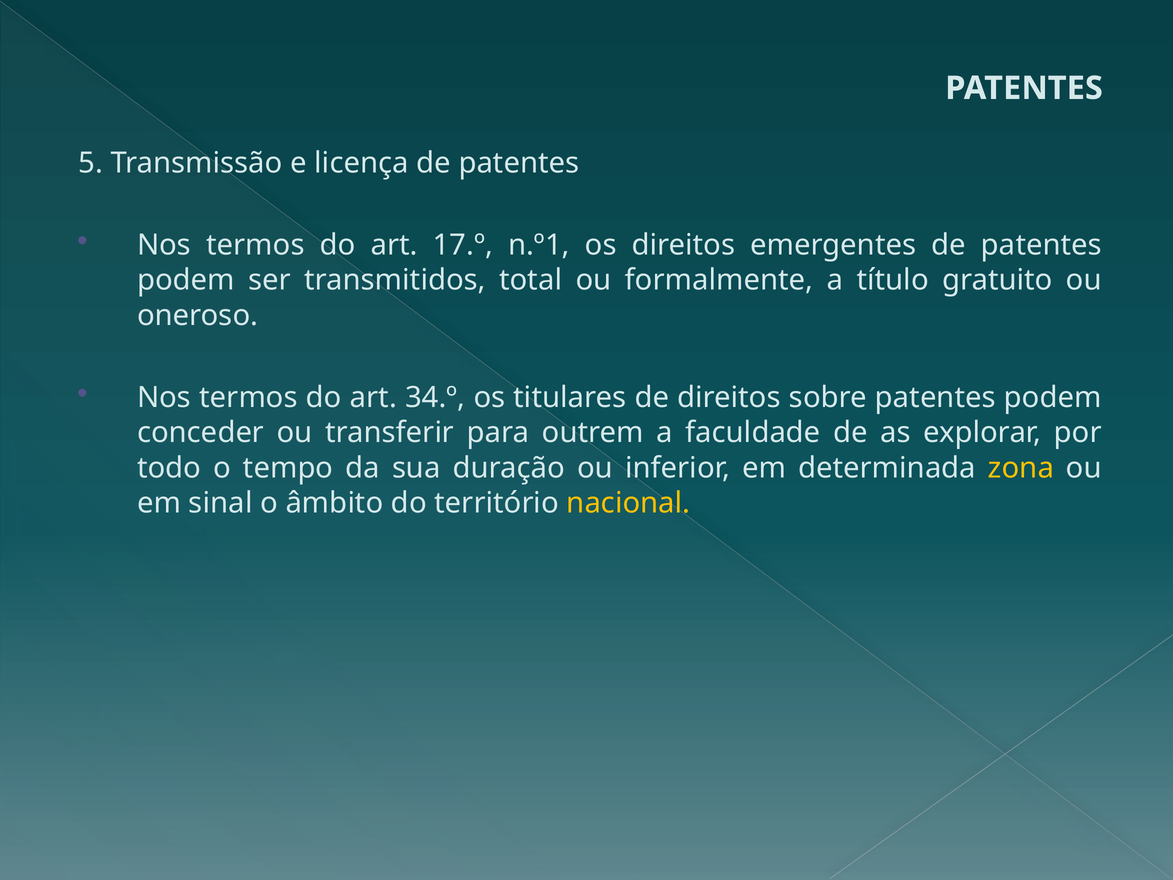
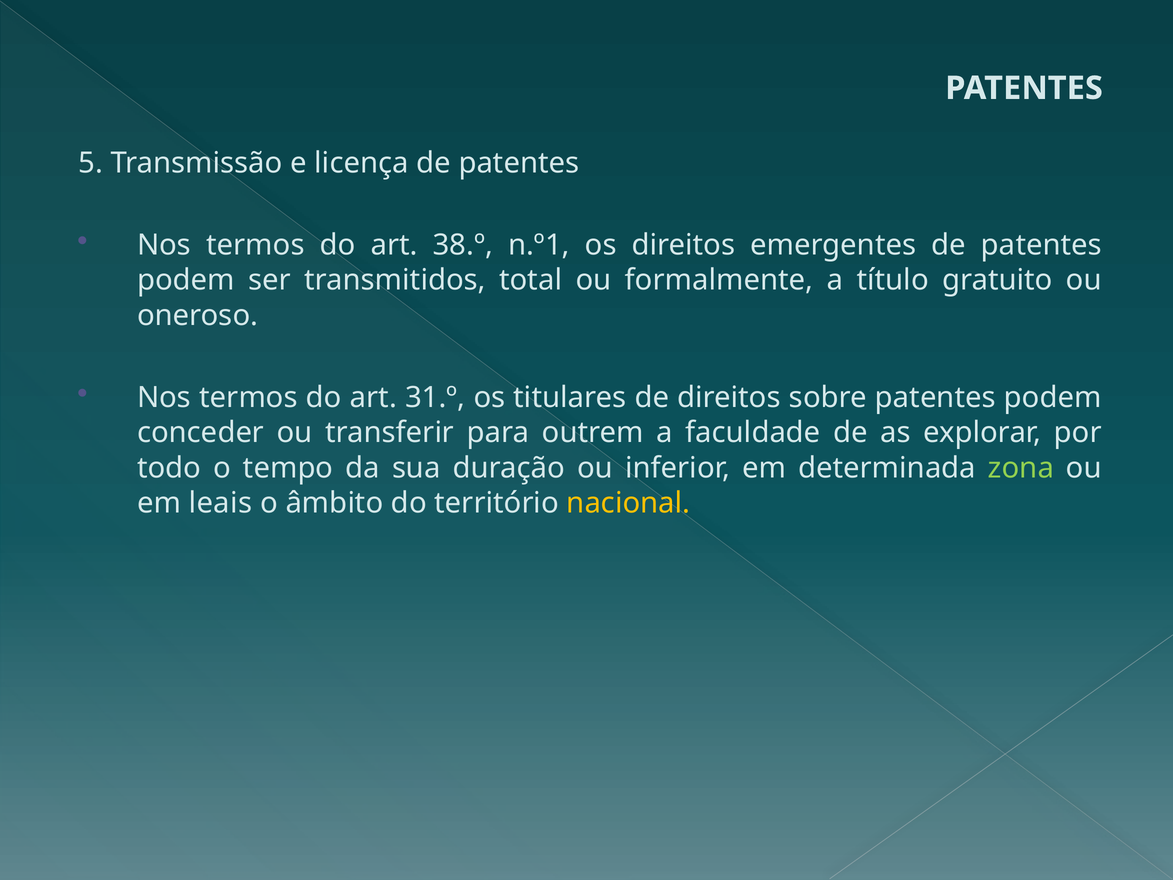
17.º: 17.º -> 38.º
34.º: 34.º -> 31.º
zona colour: yellow -> light green
sinal: sinal -> leais
